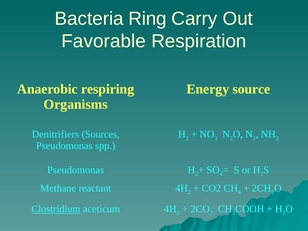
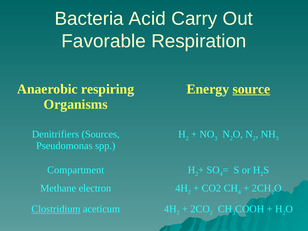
Ring: Ring -> Acid
source underline: none -> present
Pseudomonas at (76, 170): Pseudomonas -> Compartment
reactant: reactant -> electron
